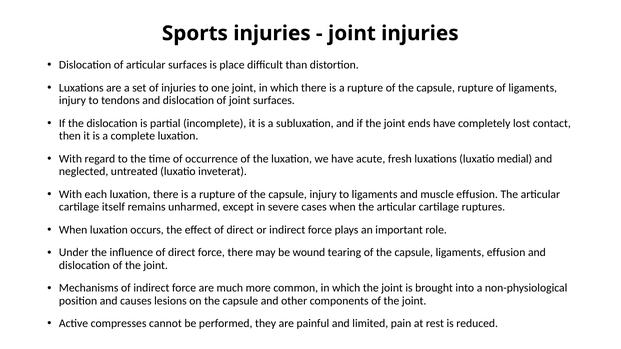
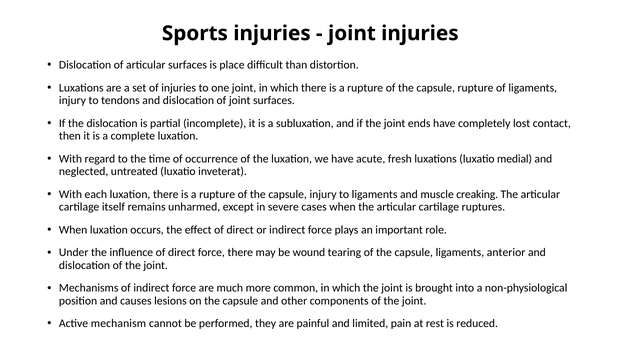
muscle effusion: effusion -> creaking
ligaments effusion: effusion -> anterior
compresses: compresses -> mechanism
